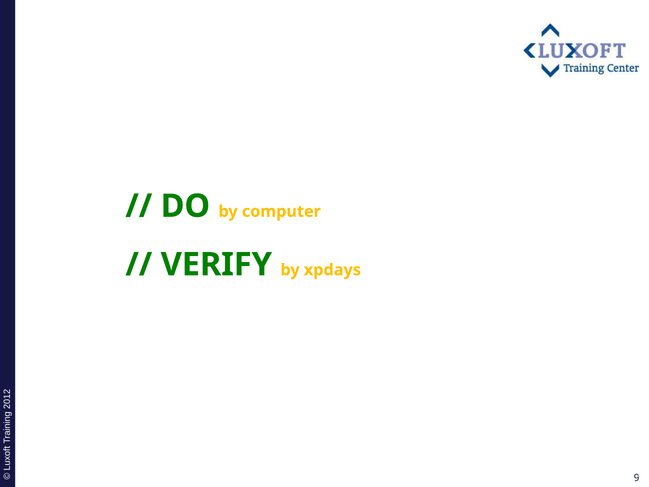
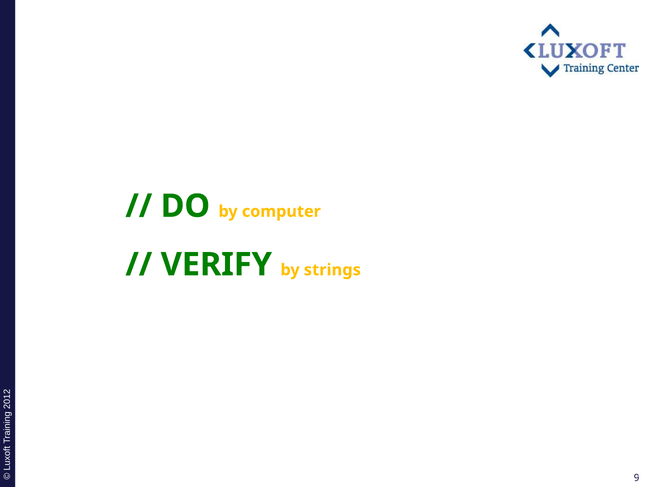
xpdays: xpdays -> strings
